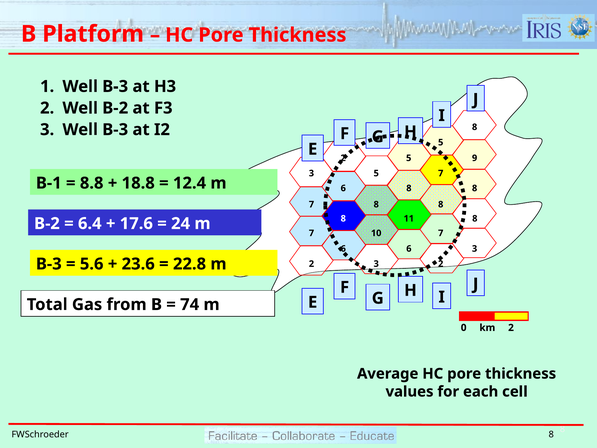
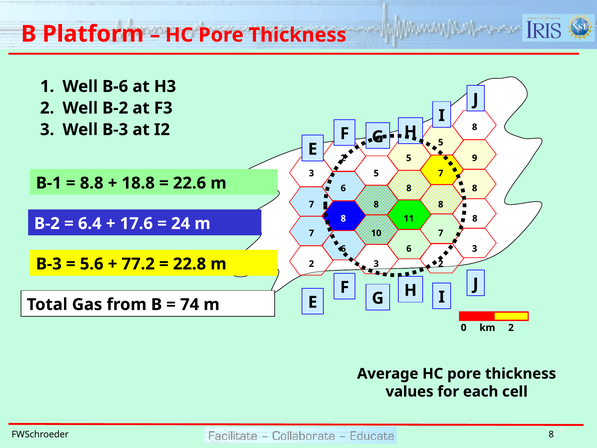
B-3 at (115, 86): B-3 -> B-6
12.4: 12.4 -> 22.6
23.6: 23.6 -> 77.2
